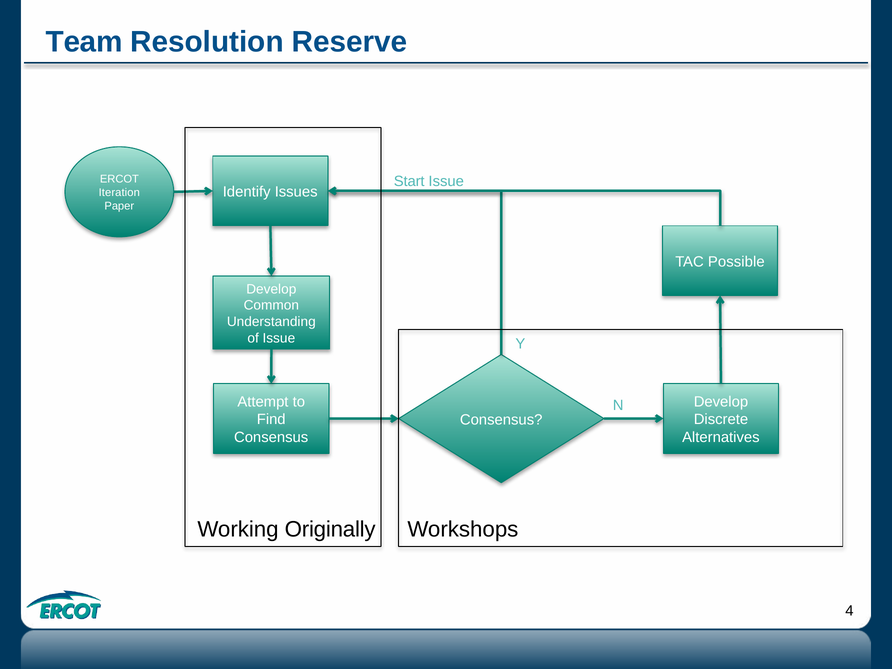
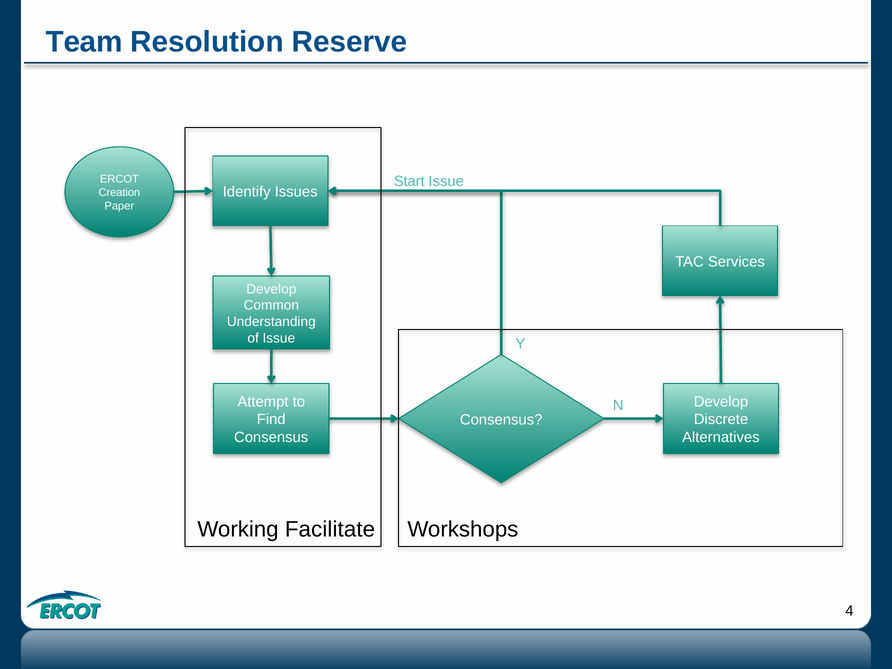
Iteration: Iteration -> Creation
Possible: Possible -> Services
Originally: Originally -> Facilitate
